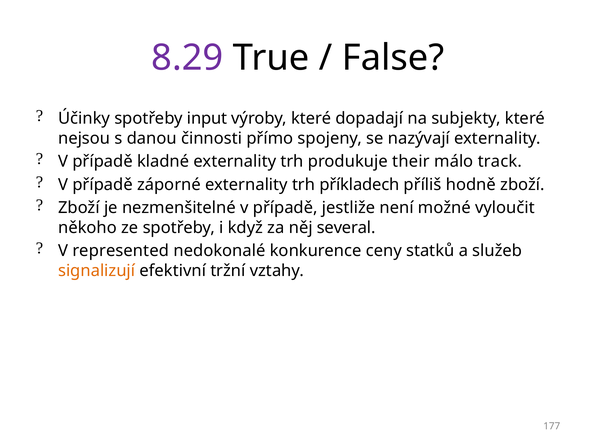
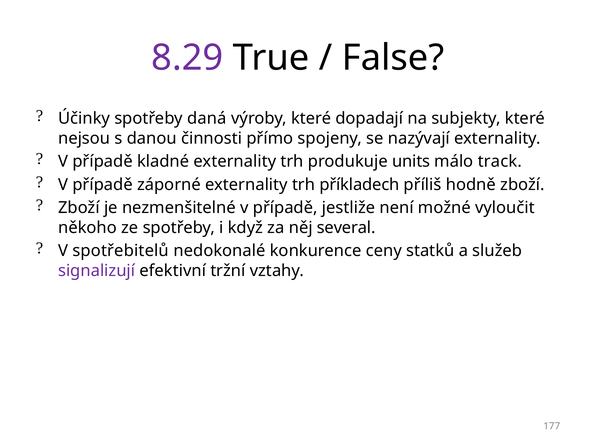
input: input -> daná
their: their -> units
represented: represented -> spotřebitelů
signalizují colour: orange -> purple
